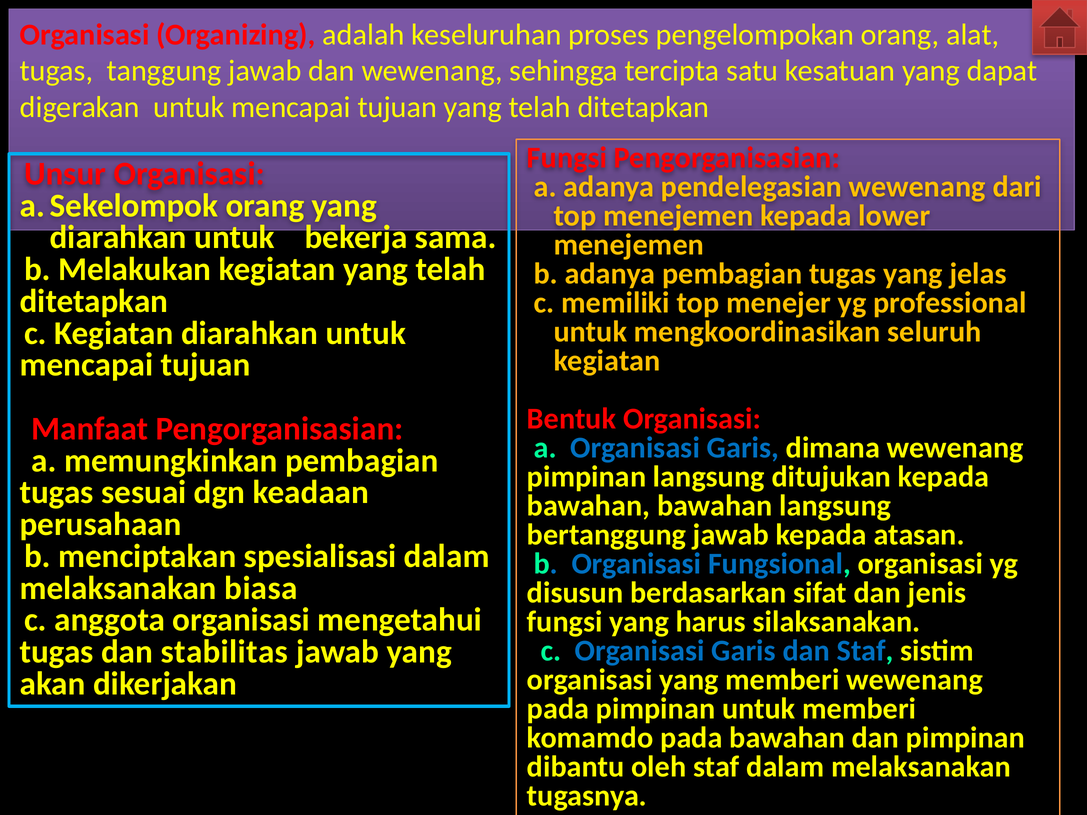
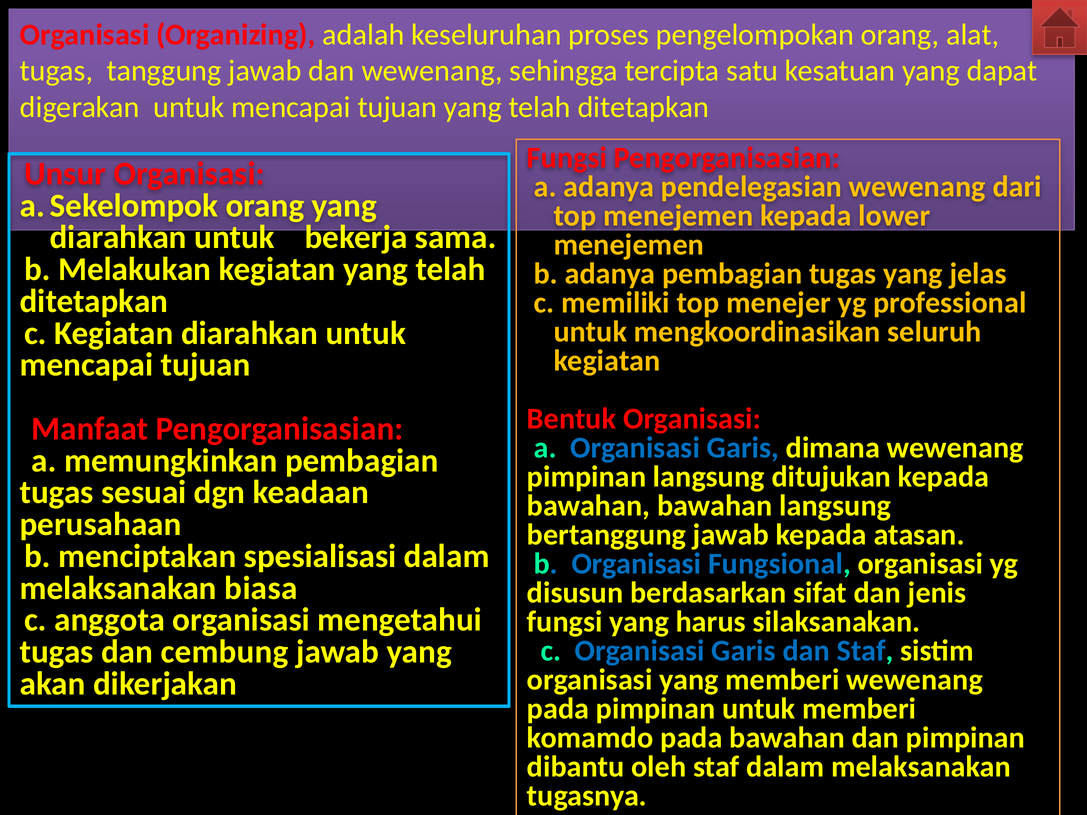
stabilitas: stabilitas -> cembung
